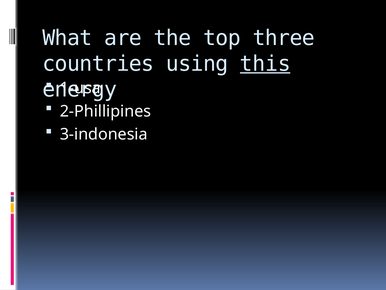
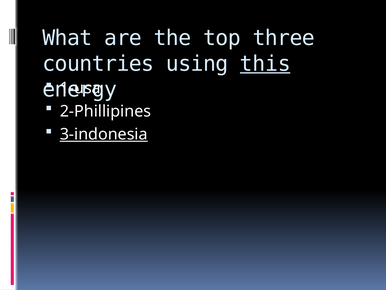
3-indonesia underline: none -> present
